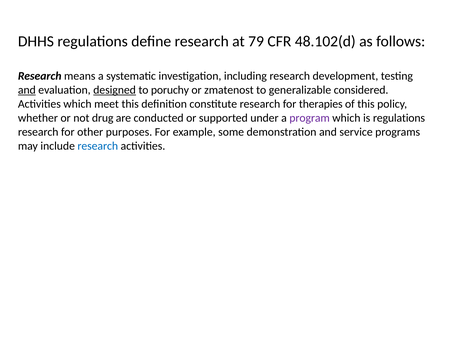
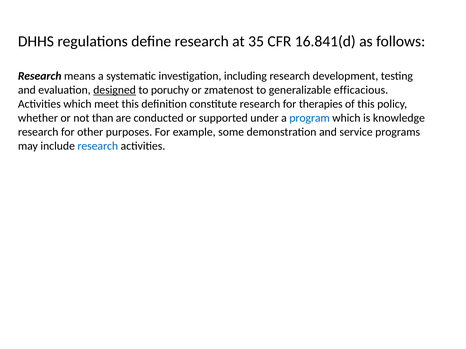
79: 79 -> 35
48.102(d: 48.102(d -> 16.841(d
and at (27, 90) underline: present -> none
considered: considered -> efficacious
drug: drug -> than
program colour: purple -> blue
is regulations: regulations -> knowledge
